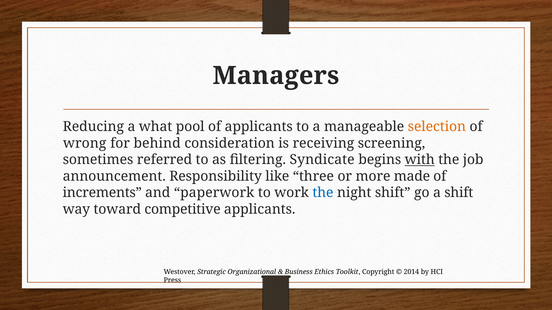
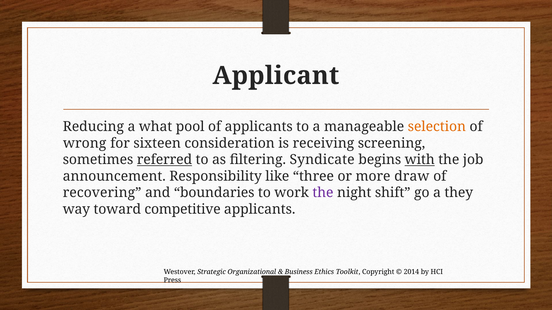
Managers: Managers -> Applicant
behind: behind -> sixteen
referred underline: none -> present
made: made -> draw
increments: increments -> recovering
paperwork: paperwork -> boundaries
the at (323, 193) colour: blue -> purple
a shift: shift -> they
